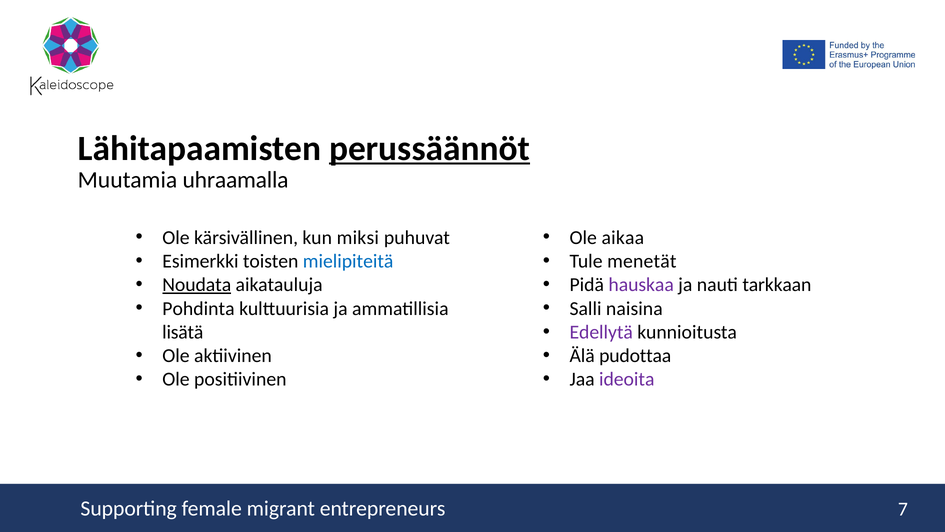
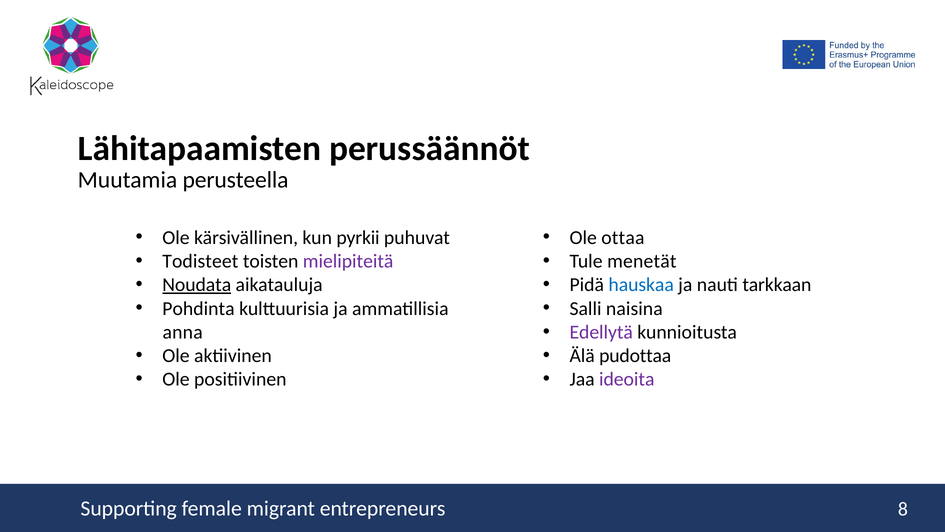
perussäännöt underline: present -> none
uhraamalla: uhraamalla -> perusteella
miksi: miksi -> pyrkii
aikaa: aikaa -> ottaa
Esimerkki: Esimerkki -> Todisteet
mielipiteitä colour: blue -> purple
hauskaa colour: purple -> blue
lisätä: lisätä -> anna
7: 7 -> 8
